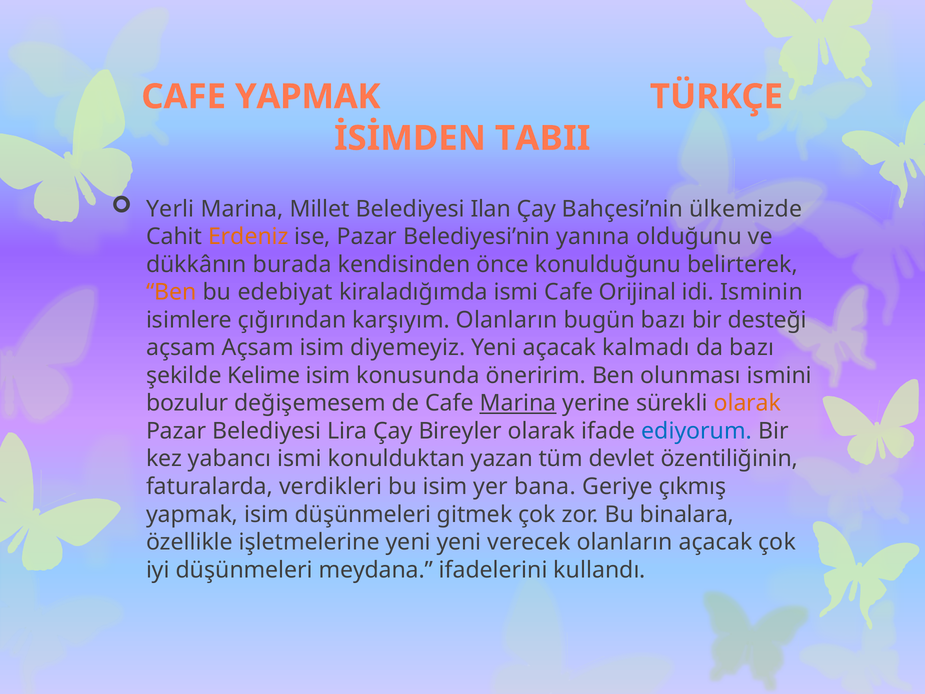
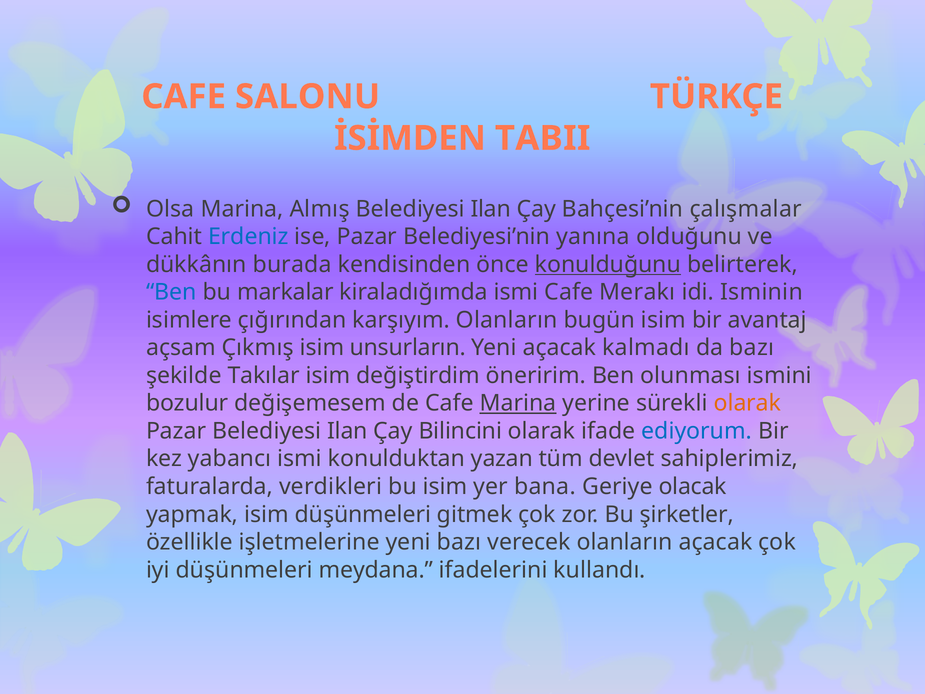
CAFE YAPMAK: YAPMAK -> SALONU
Yerli: Yerli -> Olsa
Millet: Millet -> Almış
ülkemizde: ülkemizde -> çalışmalar
Erdeniz colour: orange -> blue
konulduğunu underline: none -> present
Ben at (171, 292) colour: orange -> blue
edebiyat: edebiyat -> markalar
Orijinal: Orijinal -> Merakı
bugün bazı: bazı -> isim
desteği: desteği -> avantaj
açsam Açsam: Açsam -> Çıkmış
diyemeyiz: diyemeyiz -> unsurların
Kelime: Kelime -> Takılar
konusunda: konusunda -> değiştirdim
Pazar Belediyesi Lira: Lira -> Ilan
Bireyler: Bireyler -> Bilincini
özentiliğinin: özentiliğinin -> sahiplerimiz
çıkmış: çıkmış -> olacak
binalara: binalara -> şirketler
yeni yeni: yeni -> bazı
